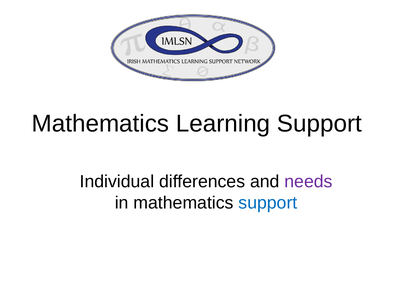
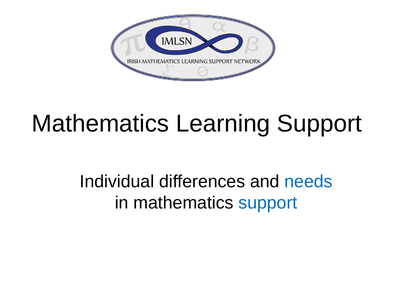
needs colour: purple -> blue
